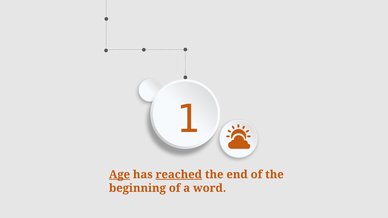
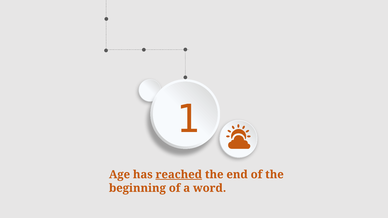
Age underline: present -> none
